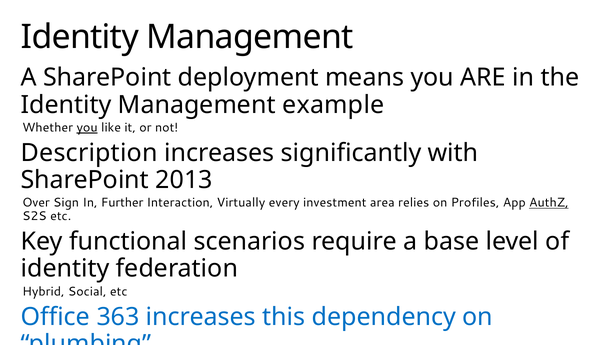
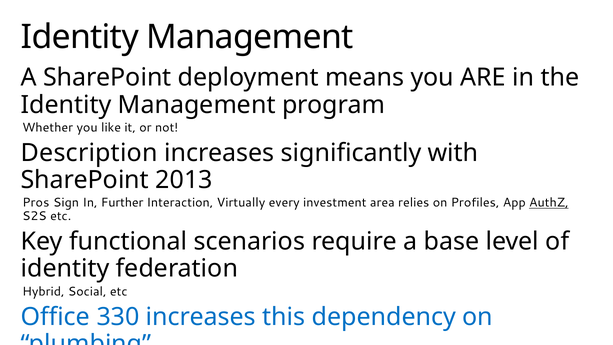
example: example -> program
you at (87, 128) underline: present -> none
Over: Over -> Pros
363: 363 -> 330
